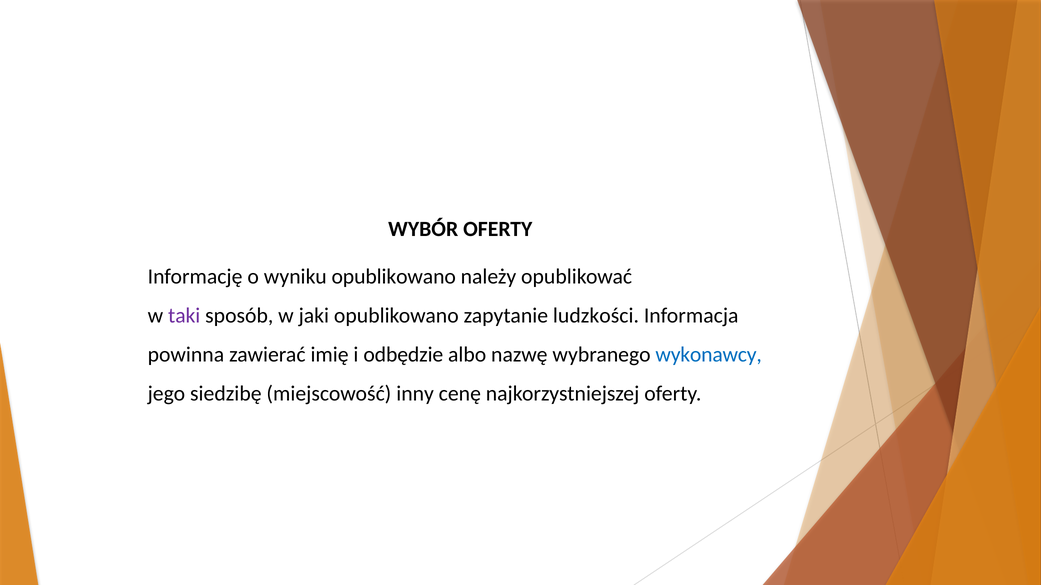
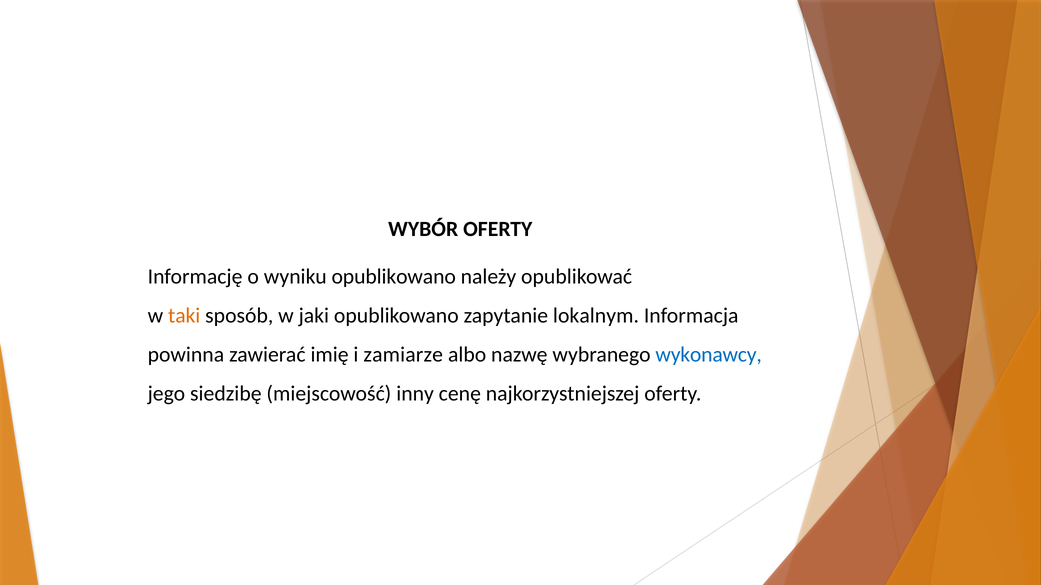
taki colour: purple -> orange
ludzkości: ludzkości -> lokalnym
odbędzie: odbędzie -> zamiarze
